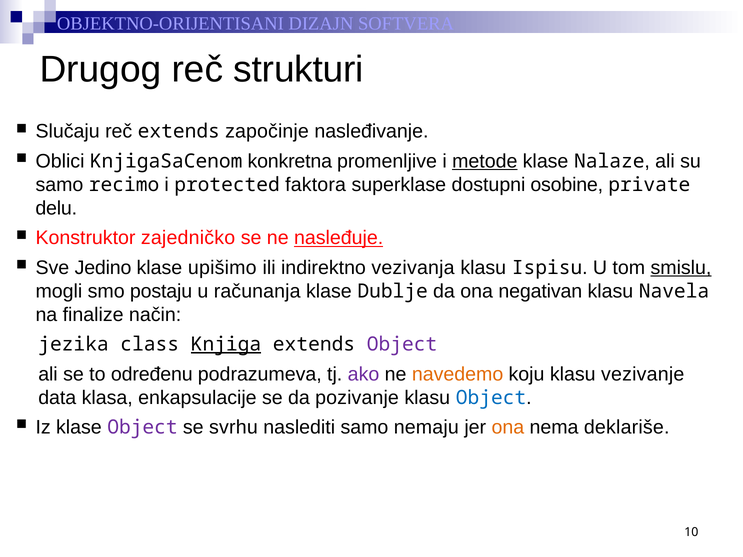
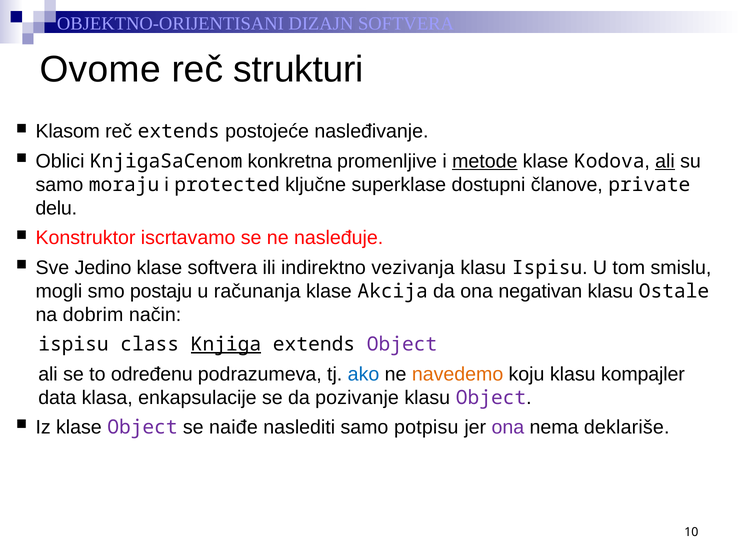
Drugog: Drugog -> Ovome
Slučaju: Slučaju -> Klasom
započinje: započinje -> postojeće
Nalaze: Nalaze -> Kodova
ali at (665, 161) underline: none -> present
recimo: recimo -> moraju
faktora: faktora -> ključne
osobine: osobine -> članove
zajedničko: zajedničko -> iscrtavamo
nasleđuje underline: present -> none
klase upišimo: upišimo -> softvera
smislu underline: present -> none
Dublje: Dublje -> Akcija
Navela: Navela -> Ostale
finalize: finalize -> dobrim
jezika at (73, 345): jezika -> ispisu
ako colour: purple -> blue
vezivanje: vezivanje -> kompajler
Object at (491, 398) colour: blue -> purple
svrhu: svrhu -> naiđe
nemaju: nemaju -> potpisu
ona at (508, 427) colour: orange -> purple
